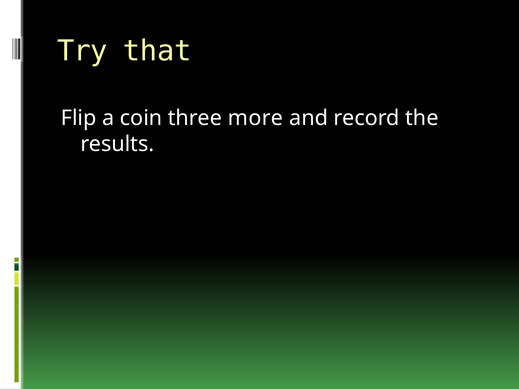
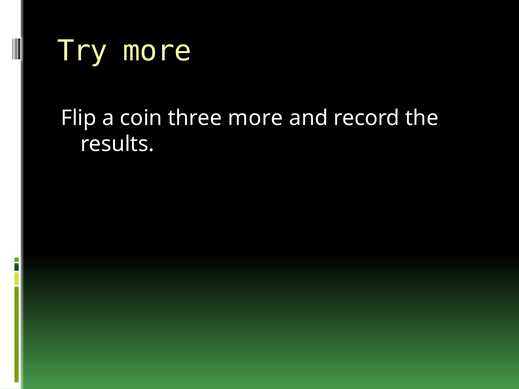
Try that: that -> more
